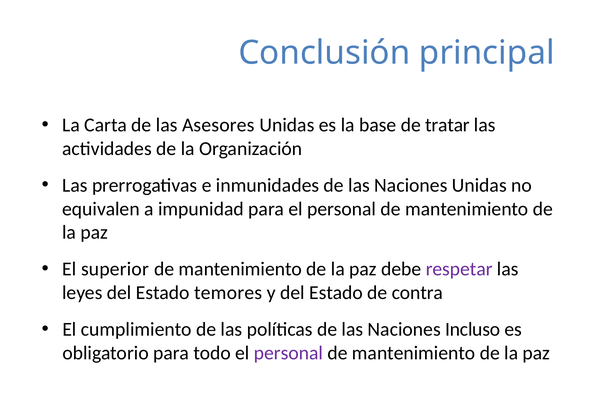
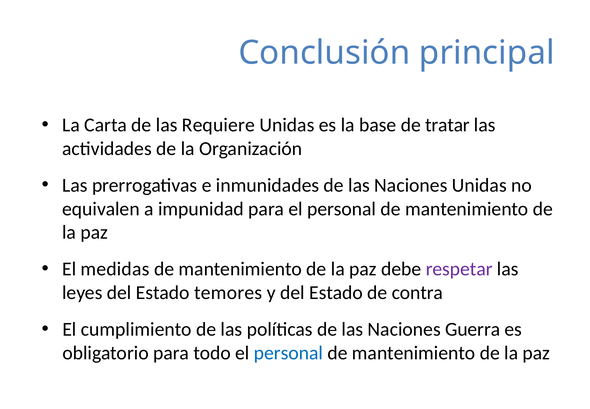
Asesores: Asesores -> Requiere
superior: superior -> medidas
Incluso: Incluso -> Guerra
personal at (288, 352) colour: purple -> blue
